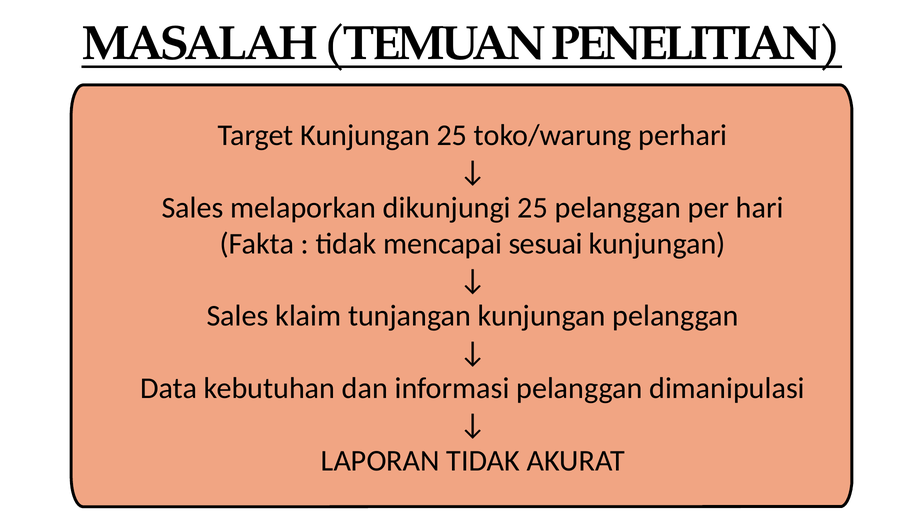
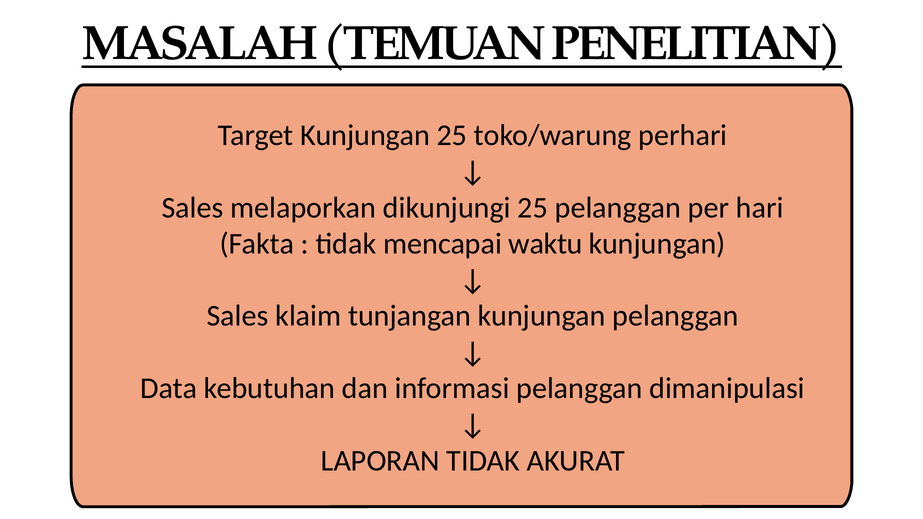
sesuai: sesuai -> waktu
